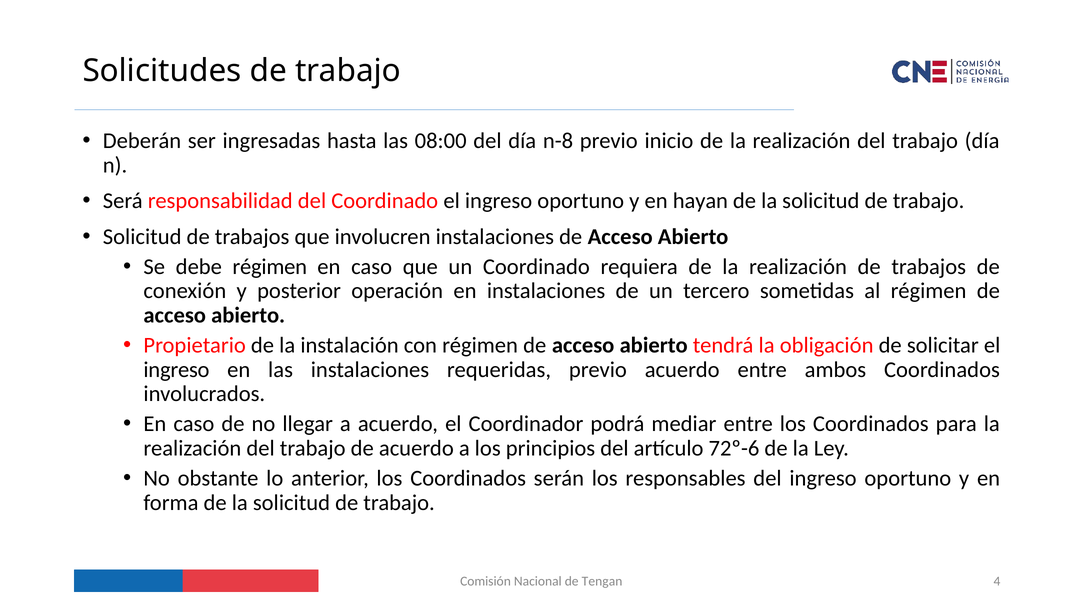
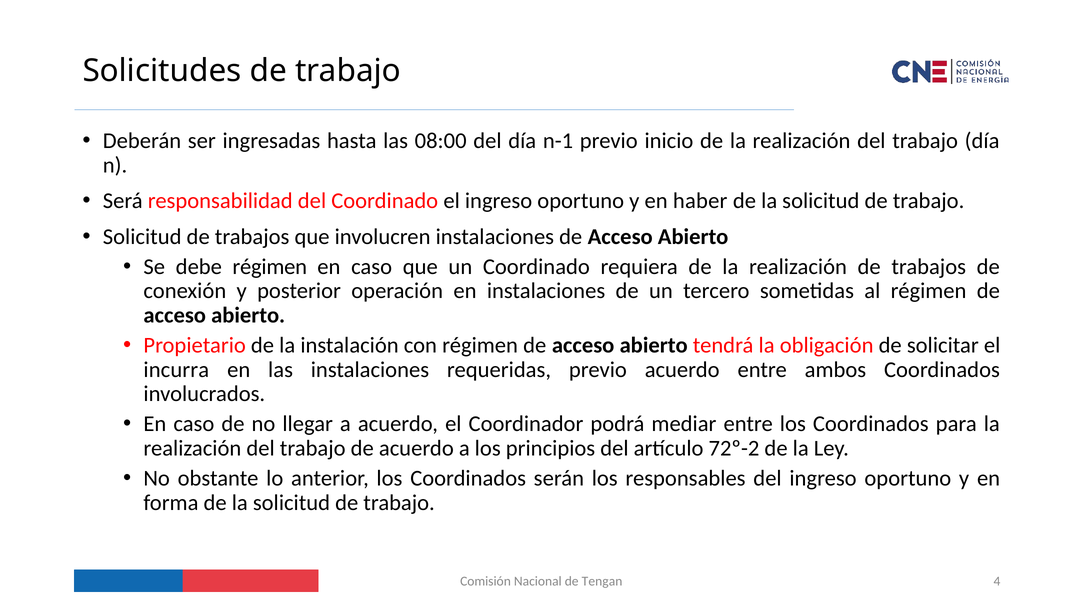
n-8: n-8 -> n-1
hayan: hayan -> haber
ingreso at (176, 370): ingreso -> incurra
72º-6: 72º-6 -> 72º-2
